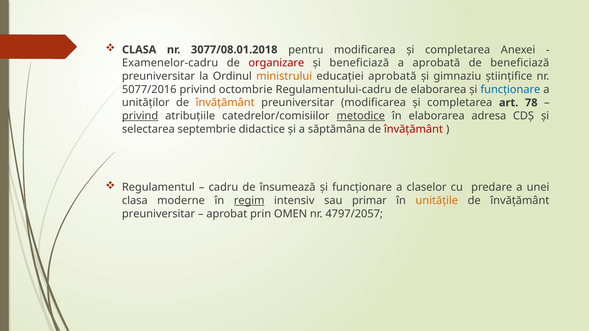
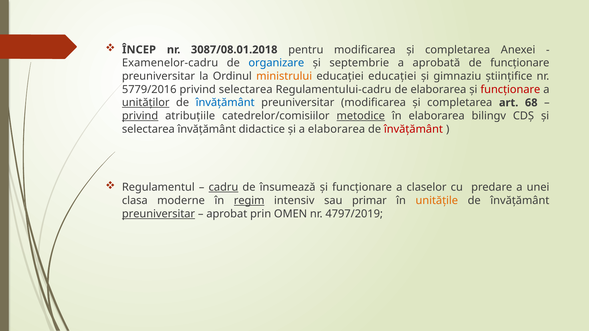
CLASA at (139, 50): CLASA -> ÎNCEP
3077/08.01.2018: 3077/08.01.2018 -> 3087/08.01.2018
organizare colour: red -> blue
și beneficiază: beneficiază -> septembrie
de beneficiază: beneficiază -> funcționare
educației aprobată: aprobată -> educației
5077/2016: 5077/2016 -> 5779/2016
privind octombrie: octombrie -> selectarea
funcționare at (510, 90) colour: blue -> red
unităților underline: none -> present
învățământ at (225, 103) colour: orange -> blue
78: 78 -> 68
adresa: adresa -> bilingv
selectarea septembrie: septembrie -> învățământ
a săptămâna: săptămâna -> elaborarea
cadru underline: none -> present
preuniversitar at (159, 214) underline: none -> present
4797/2057: 4797/2057 -> 4797/2019
